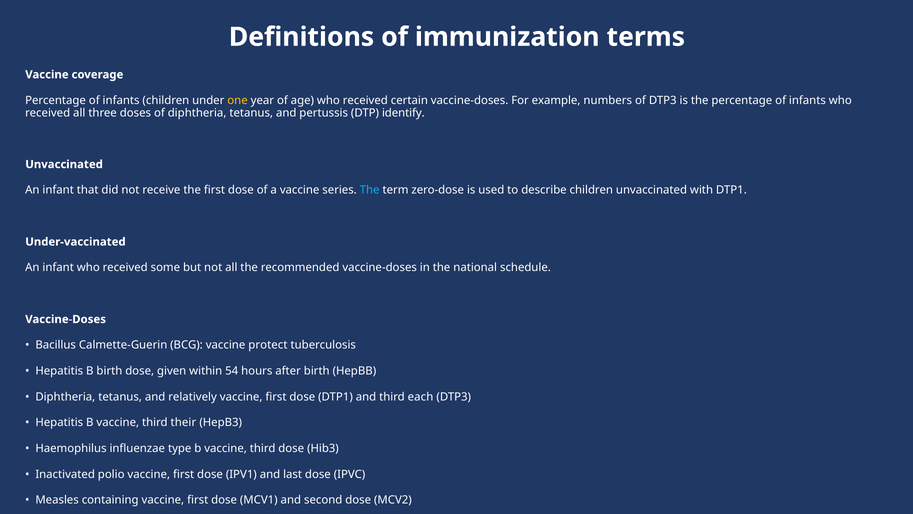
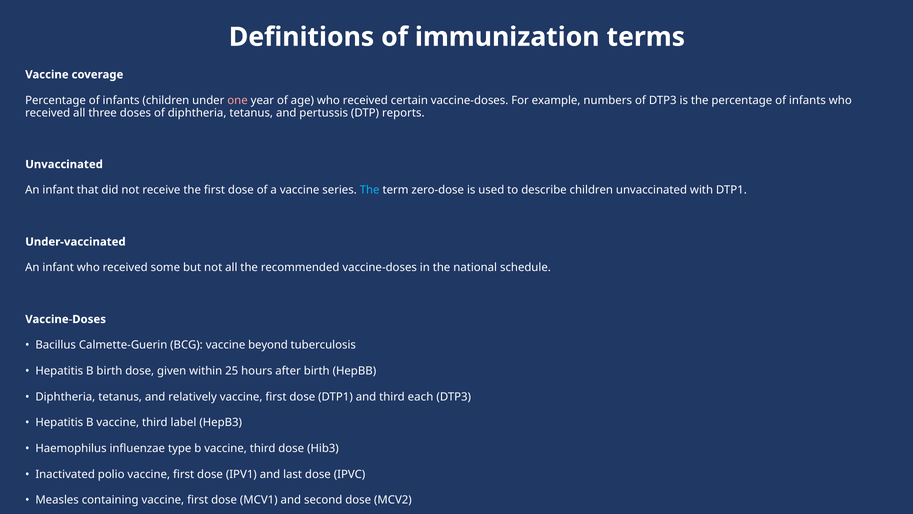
one colour: yellow -> pink
identify: identify -> reports
vaccine protect: protect -> beyond
54: 54 -> 25
their: their -> label
